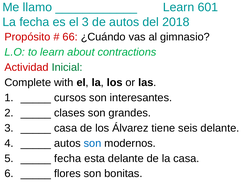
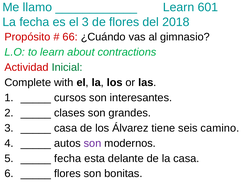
de autos: autos -> flores
seis delante: delante -> camino
son at (93, 144) colour: blue -> purple
